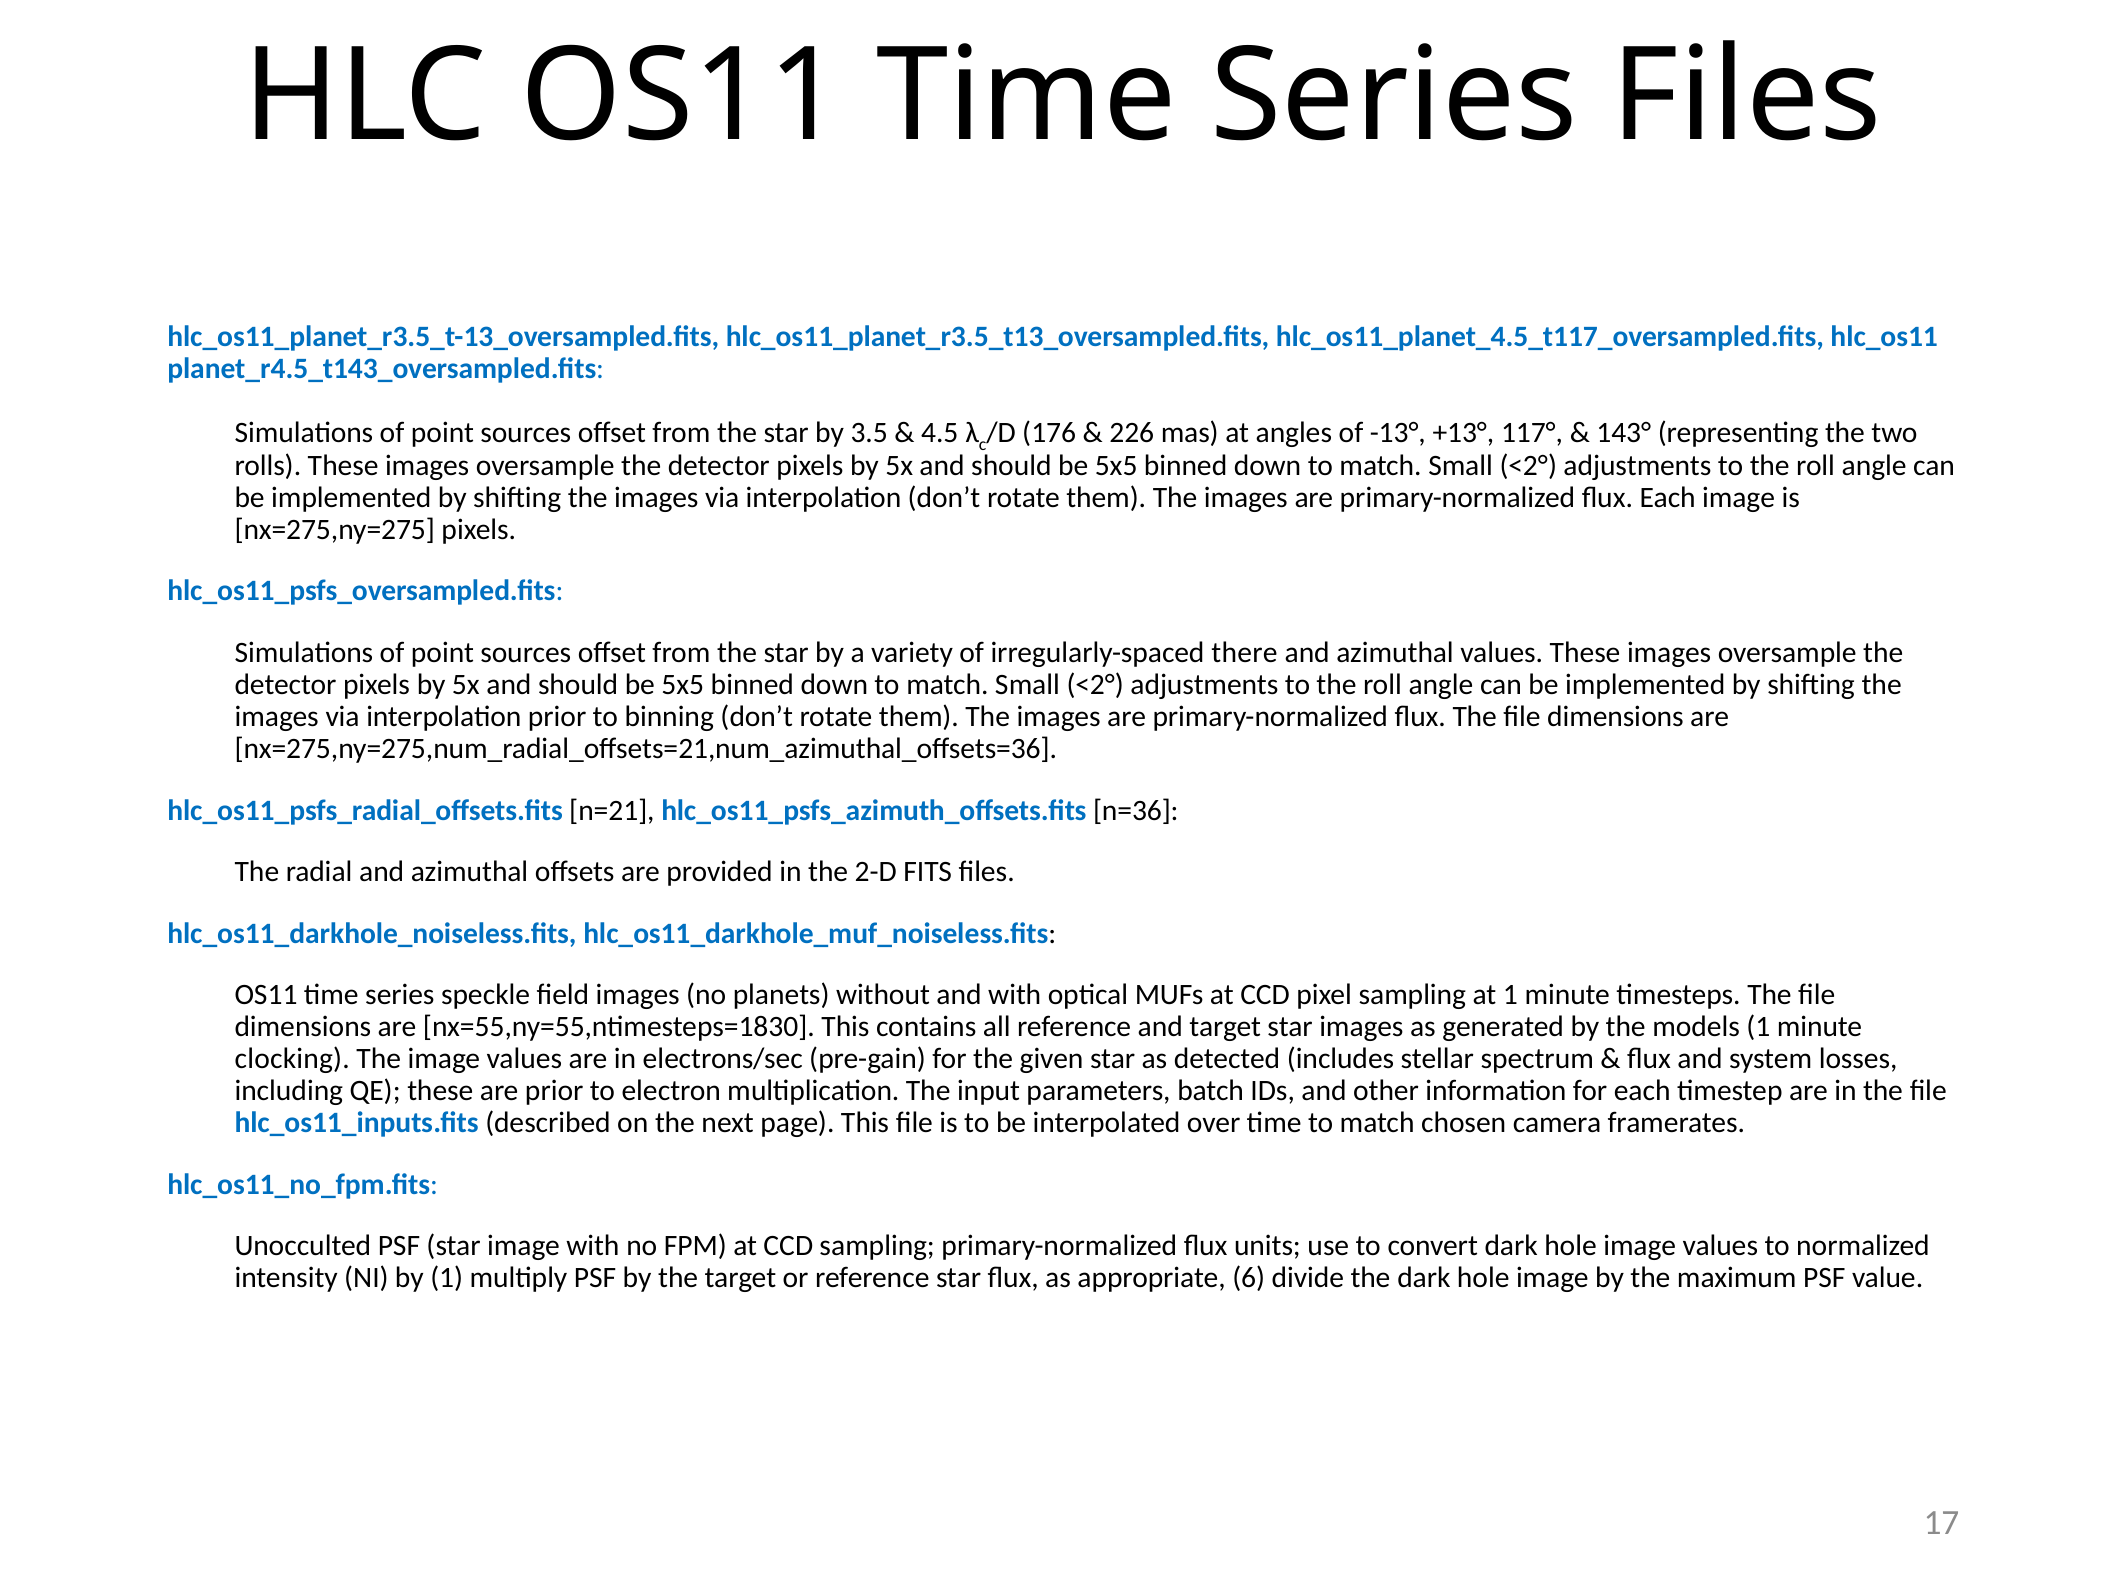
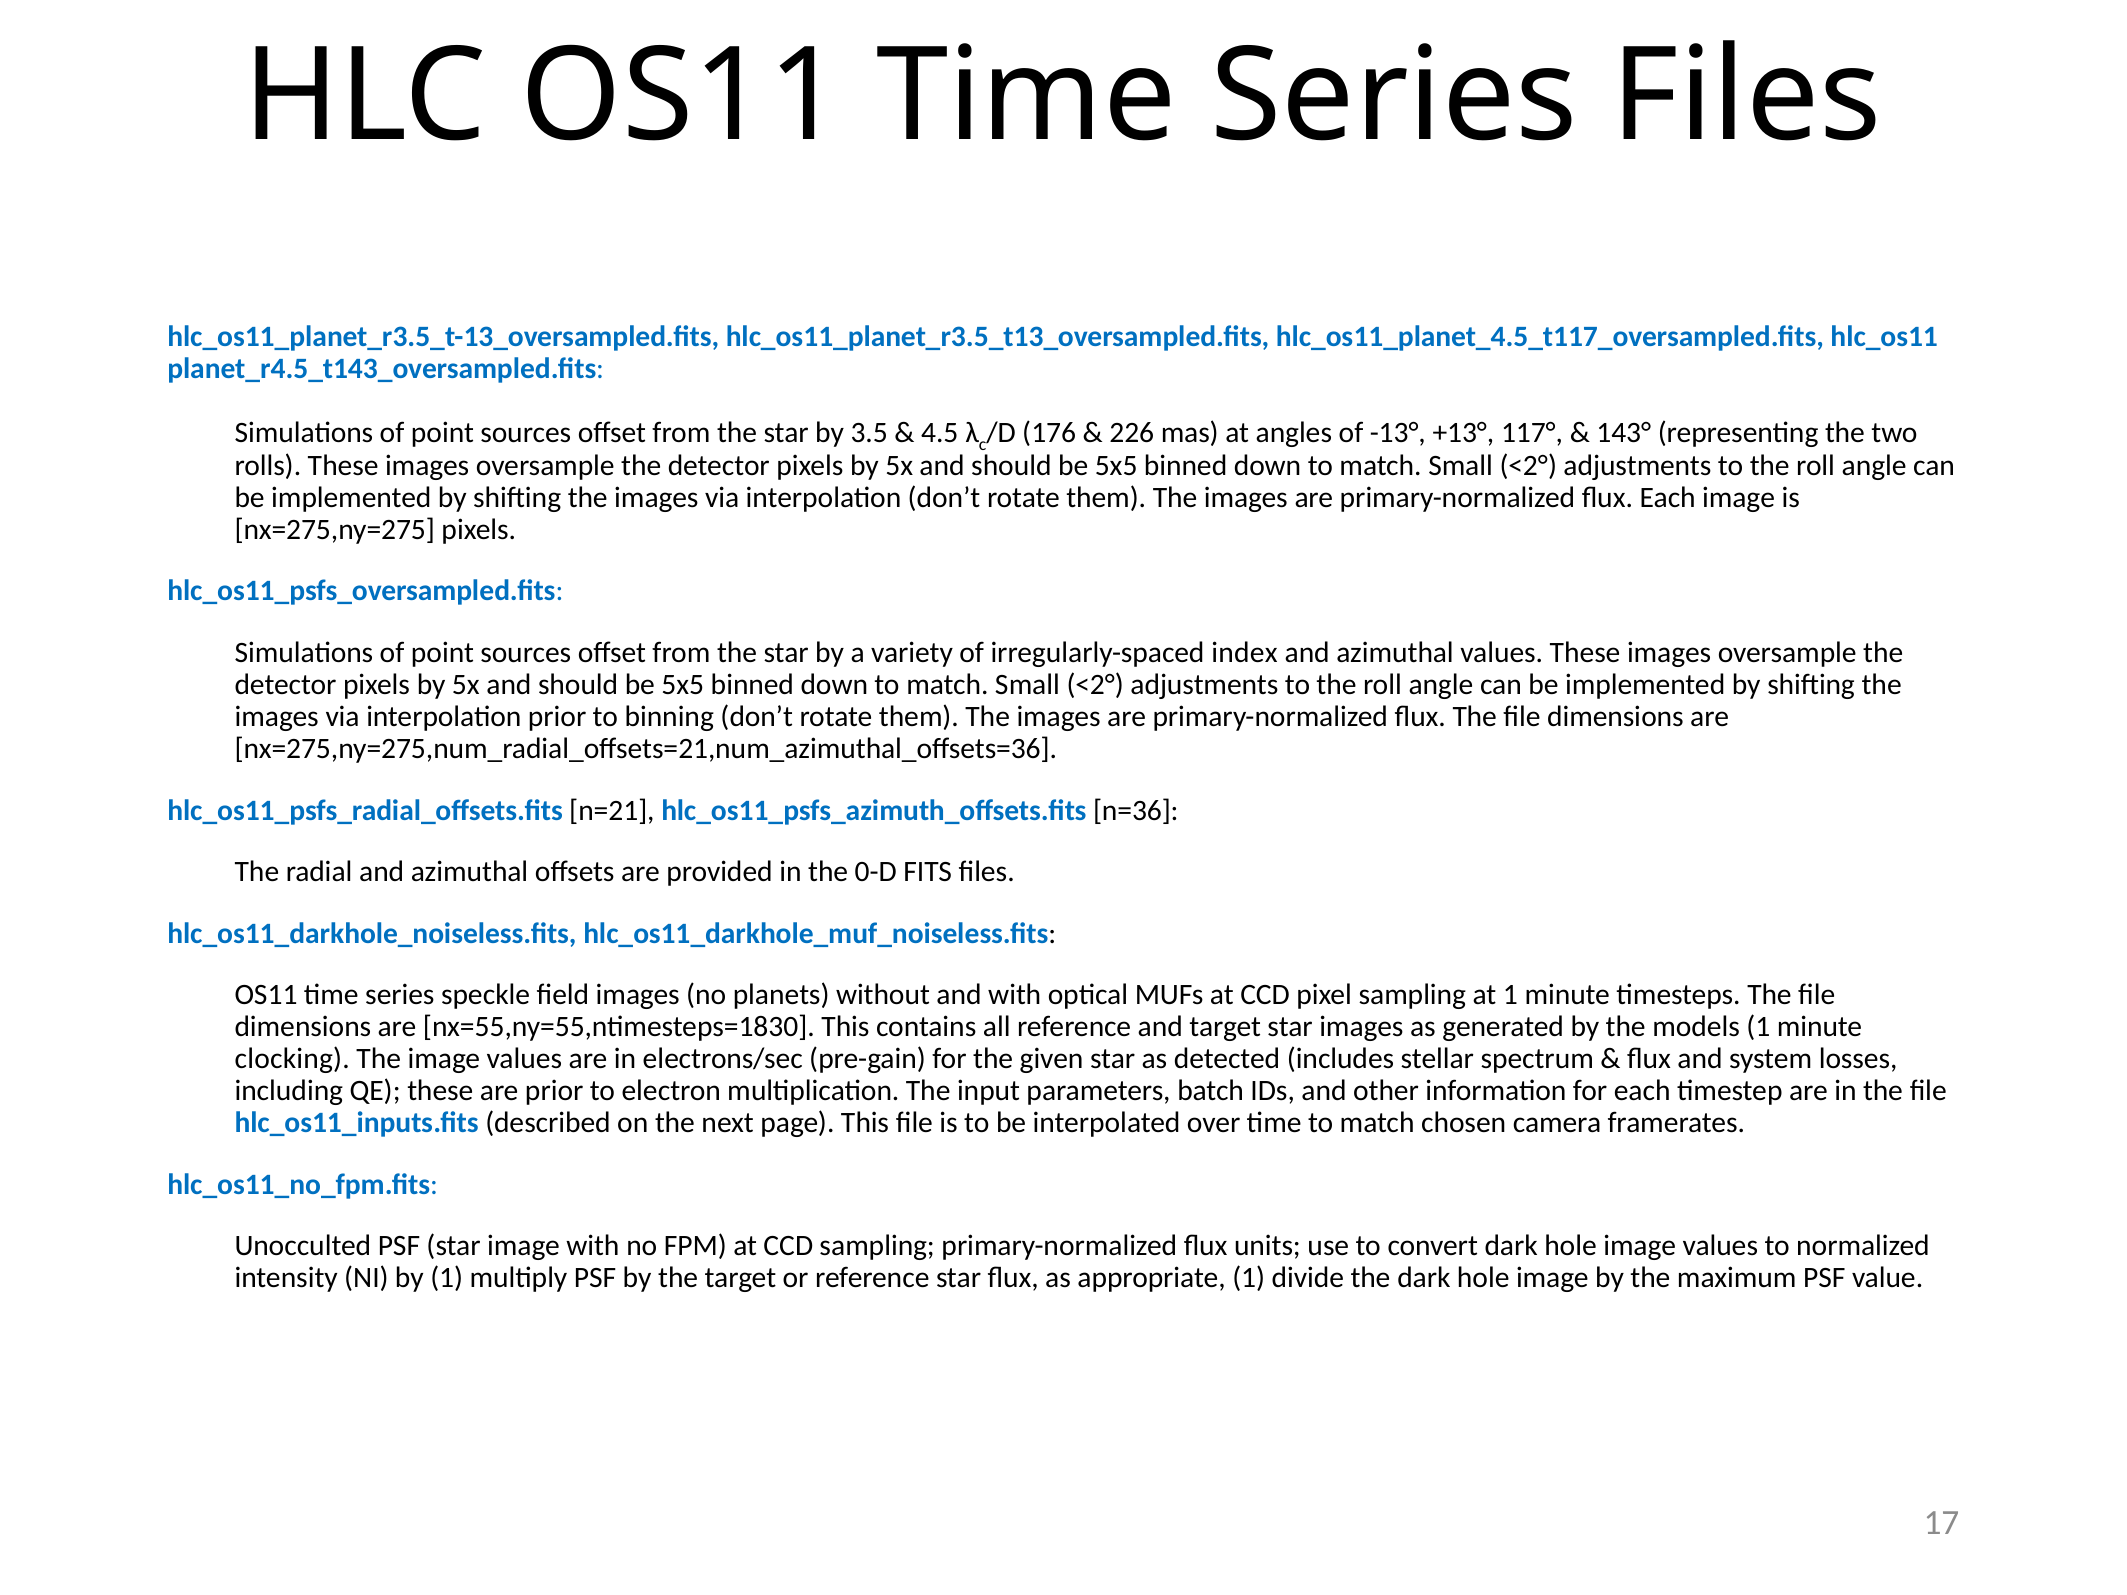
there: there -> index
2-D: 2-D -> 0-D
appropriate 6: 6 -> 1
